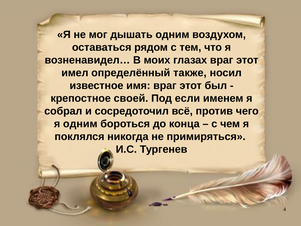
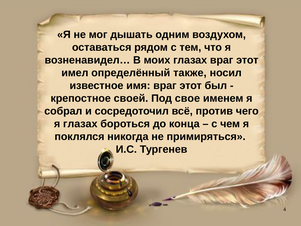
если: если -> свое
я одним: одним -> глазах
